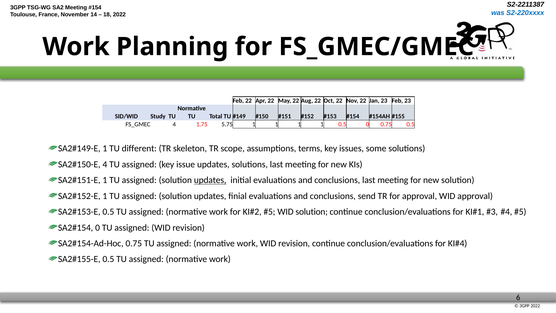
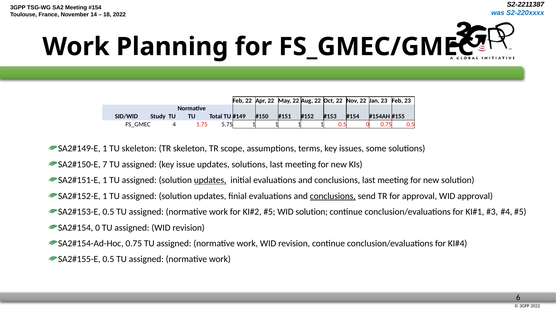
TU different: different -> skeleton
4 at (105, 164): 4 -> 7
conclusions at (333, 196) underline: none -> present
